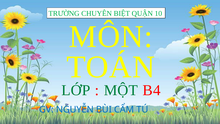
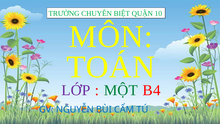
LỚP colour: green -> purple
